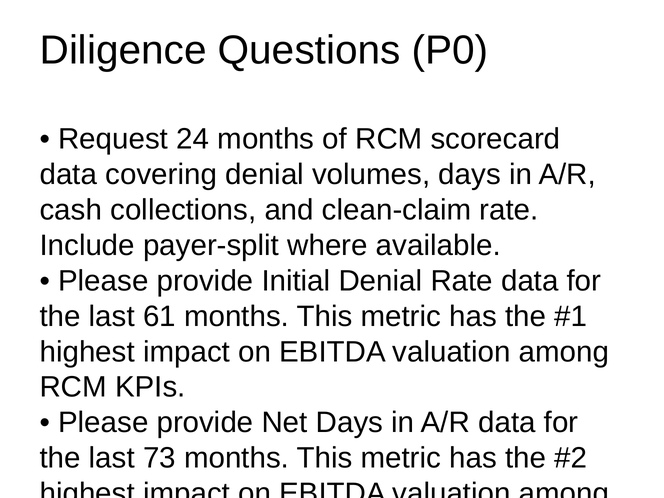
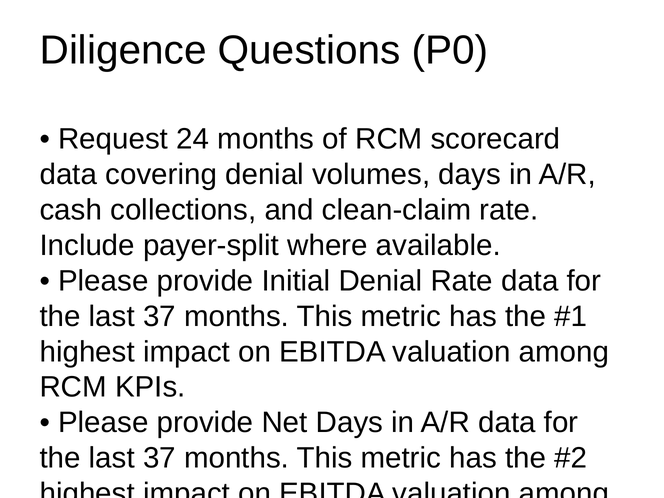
61 at (159, 316): 61 -> 37
73 at (159, 458): 73 -> 37
